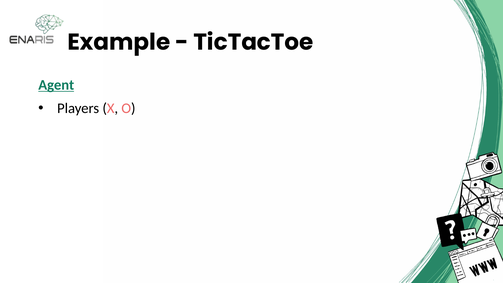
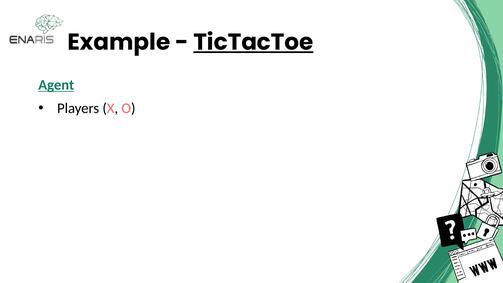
TicTacToe underline: none -> present
